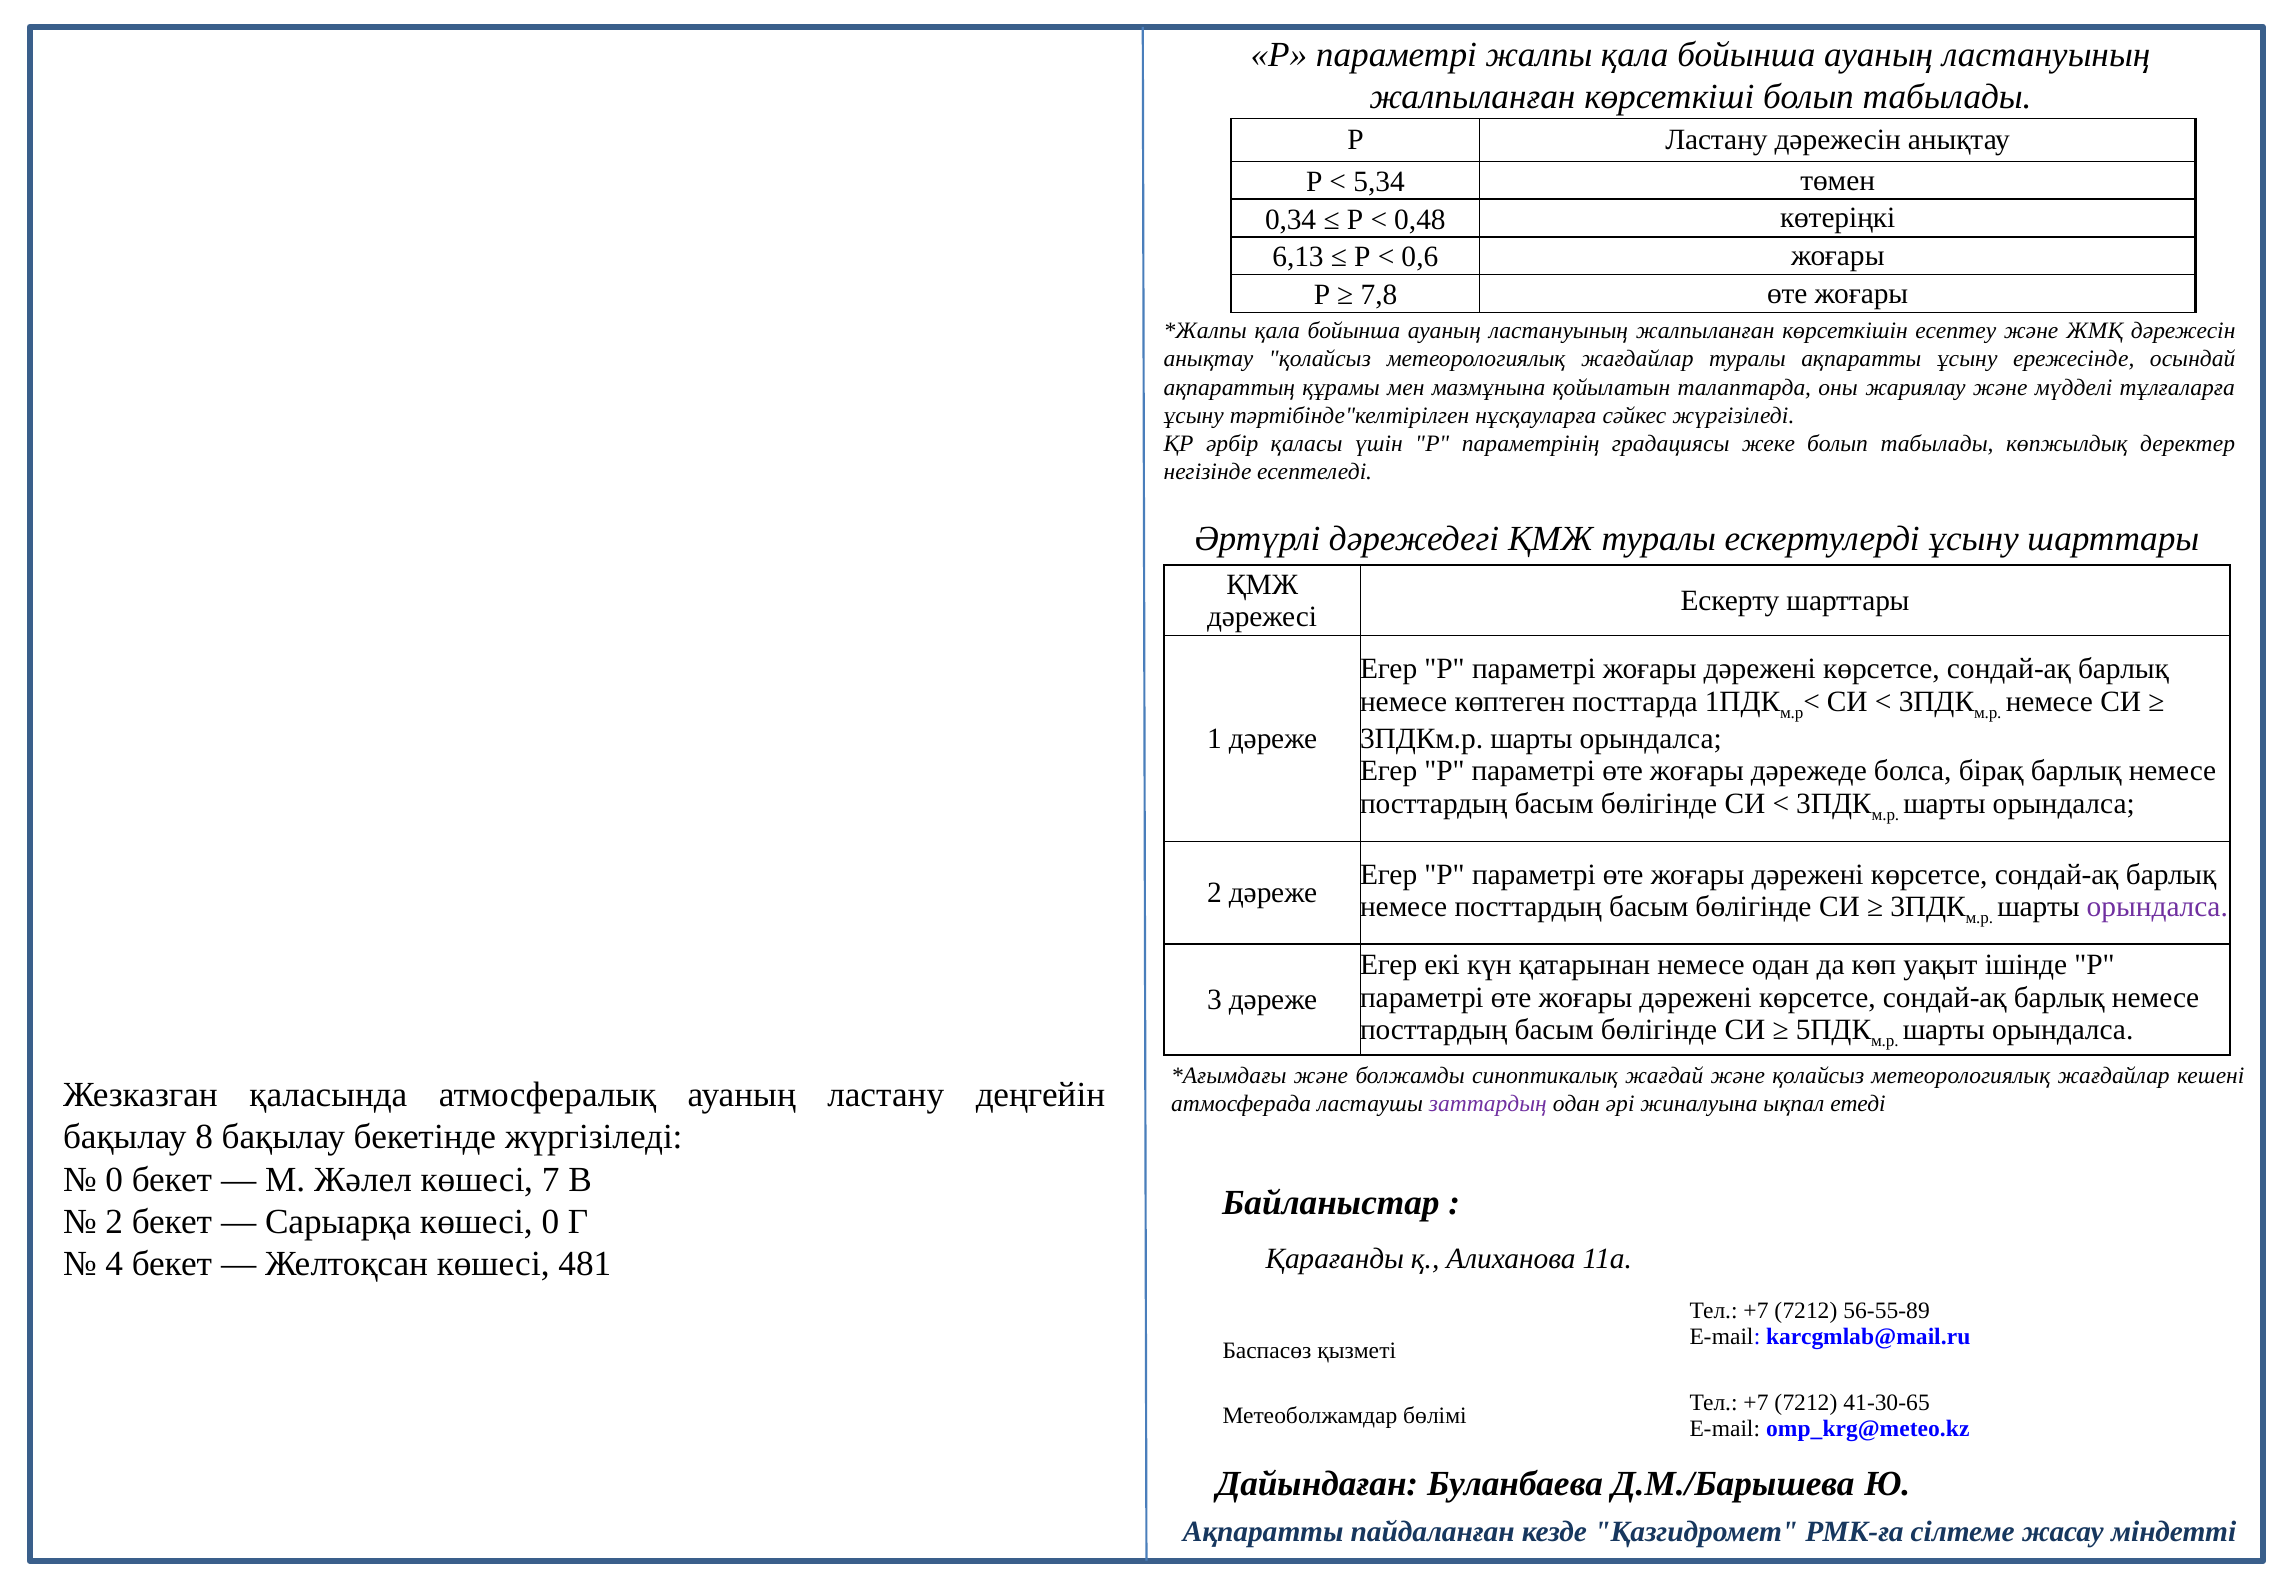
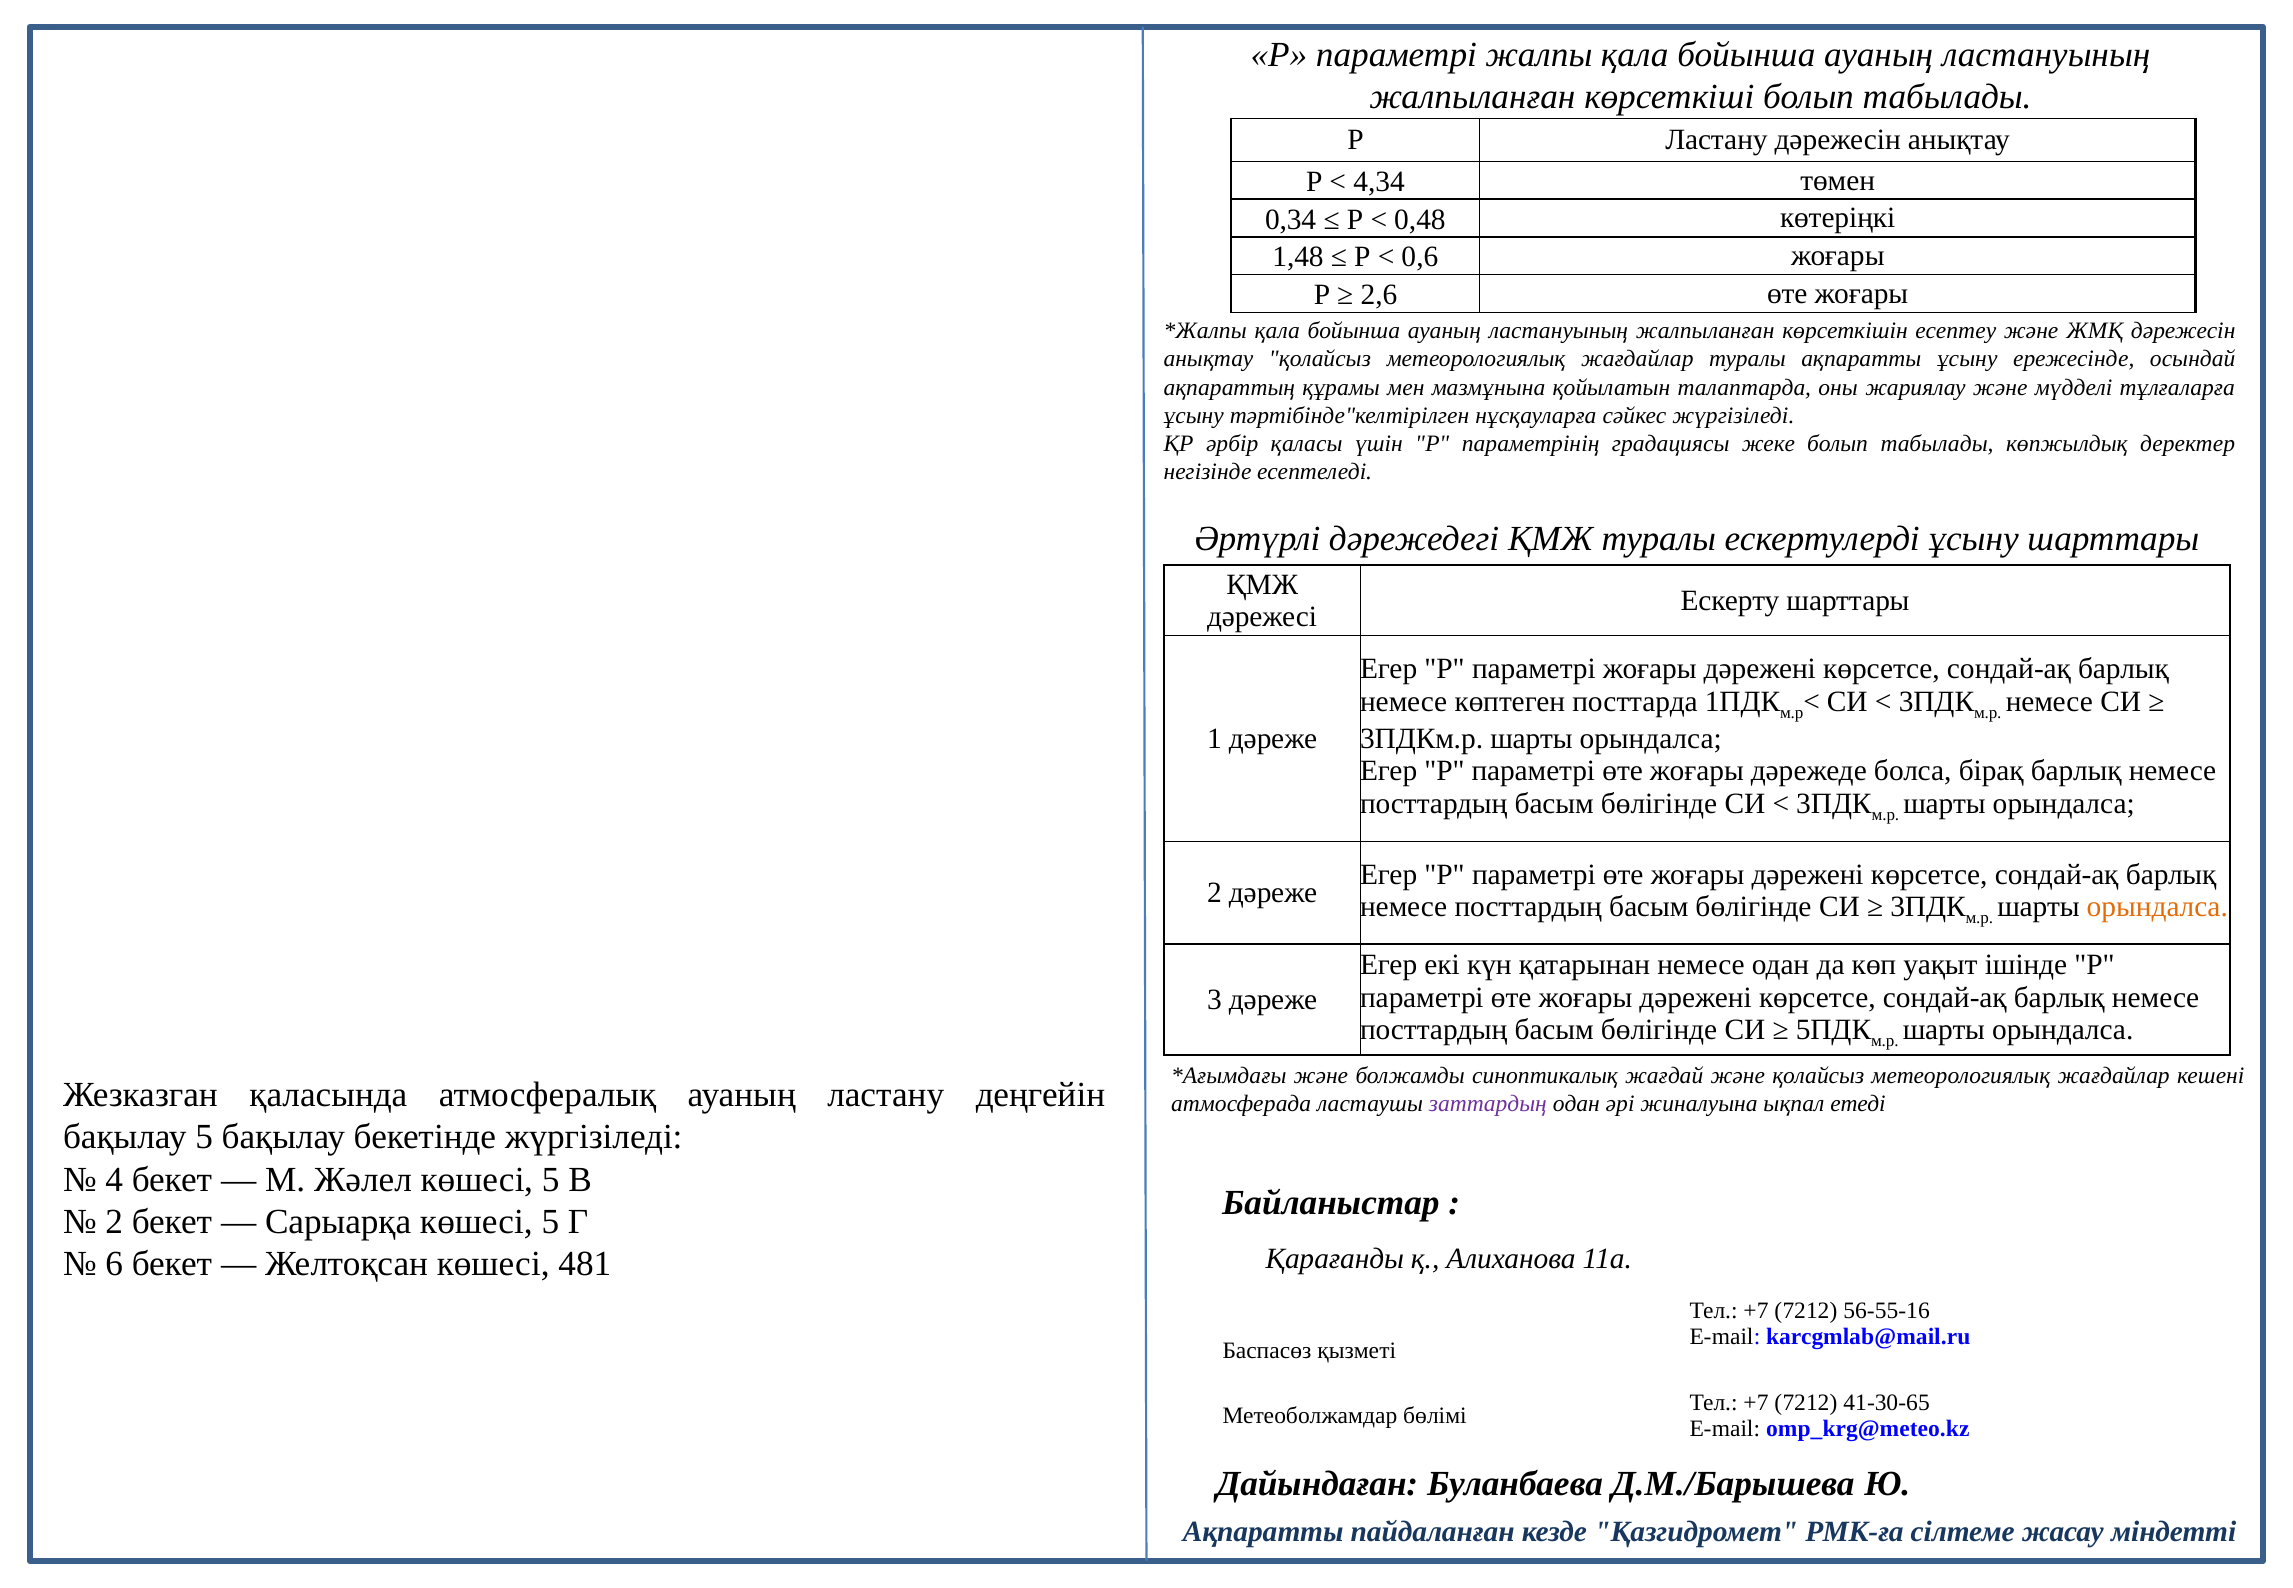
5,34: 5,34 -> 4,34
6,13: 6,13 -> 1,48
7,8: 7,8 -> 2,6
орындалса at (2157, 906) colour: purple -> orange
бақылау 8: 8 -> 5
0 at (114, 1179): 0 -> 4
Жәлел көшесі 7: 7 -> 5
Сарыарқа көшесі 0: 0 -> 5
4: 4 -> 6
56-55-89: 56-55-89 -> 56-55-16
